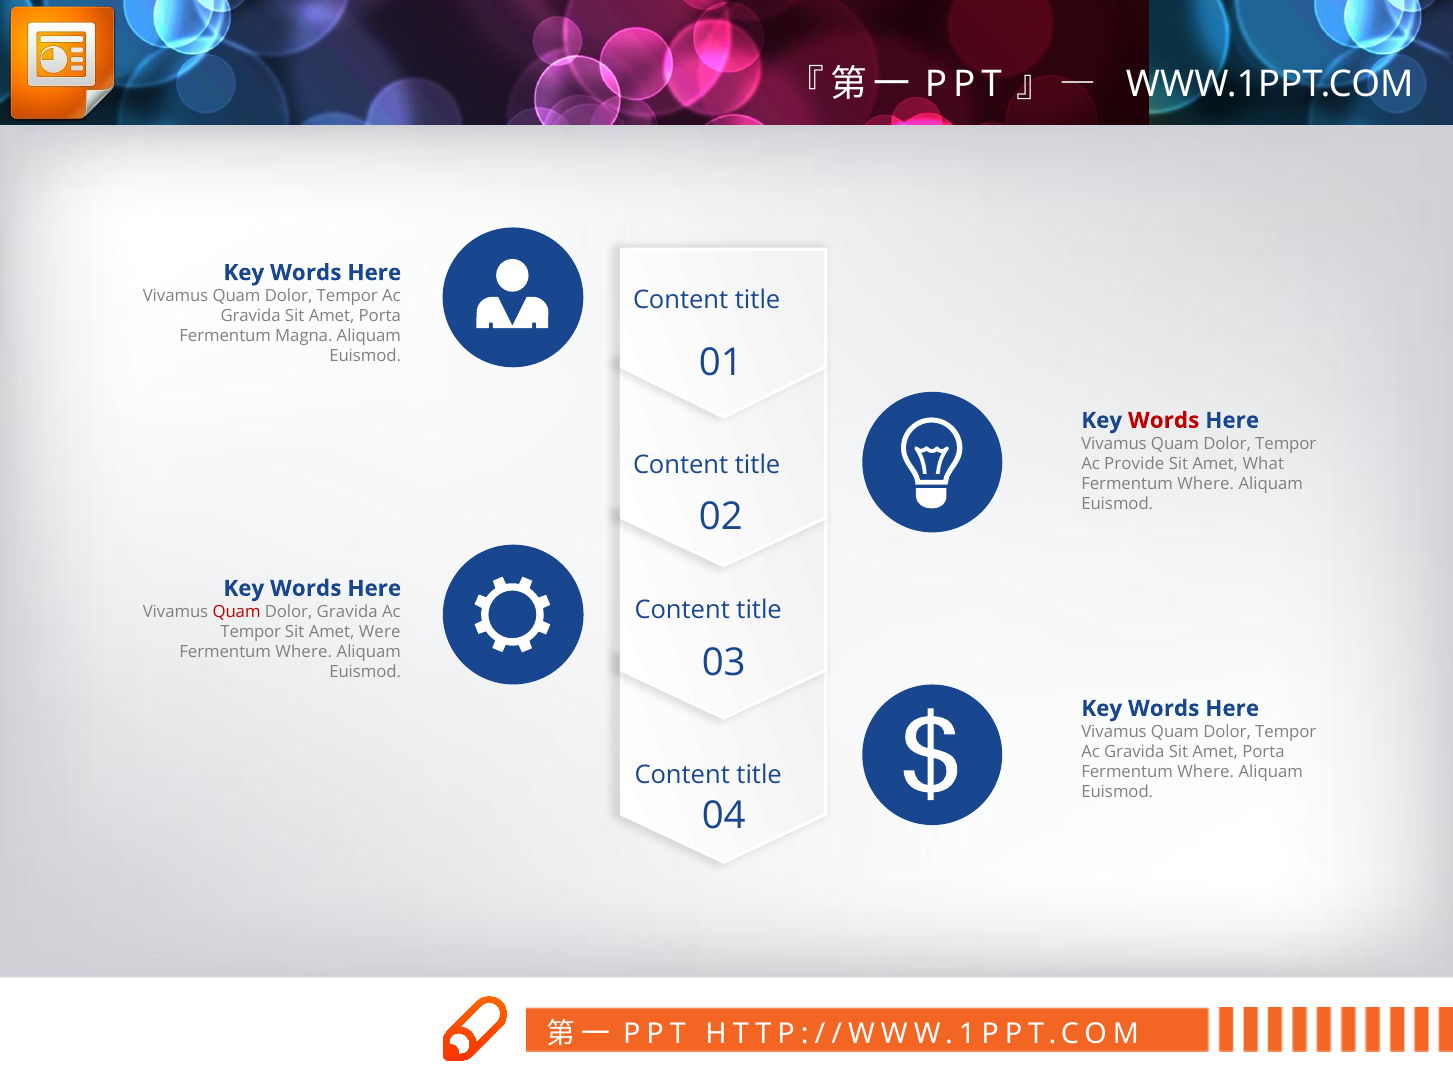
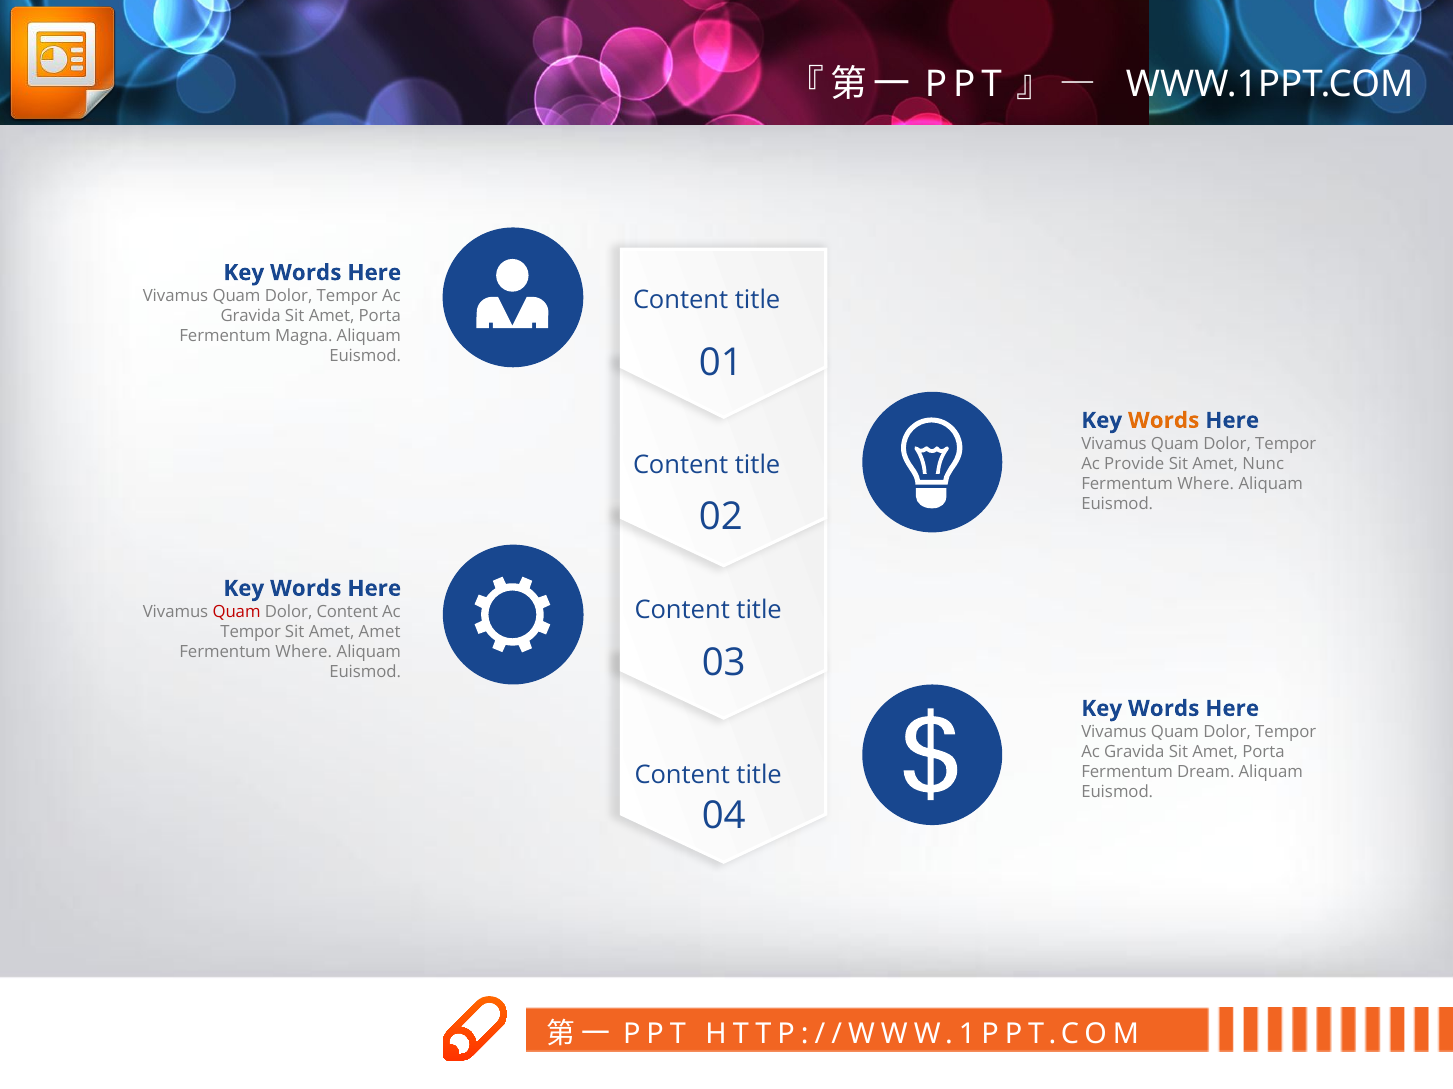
Words at (1164, 421) colour: red -> orange
What: What -> Nunc
Dolor Gravida: Gravida -> Content
Amet Were: Were -> Amet
Where at (1206, 772): Where -> Dream
